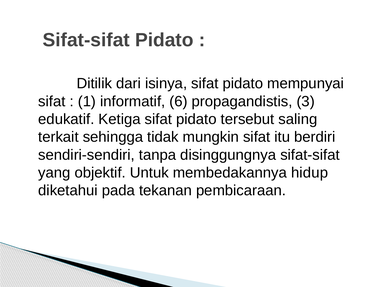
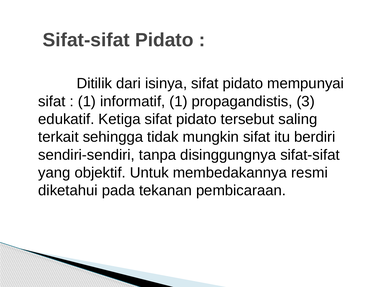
informatif 6: 6 -> 1
hidup: hidup -> resmi
